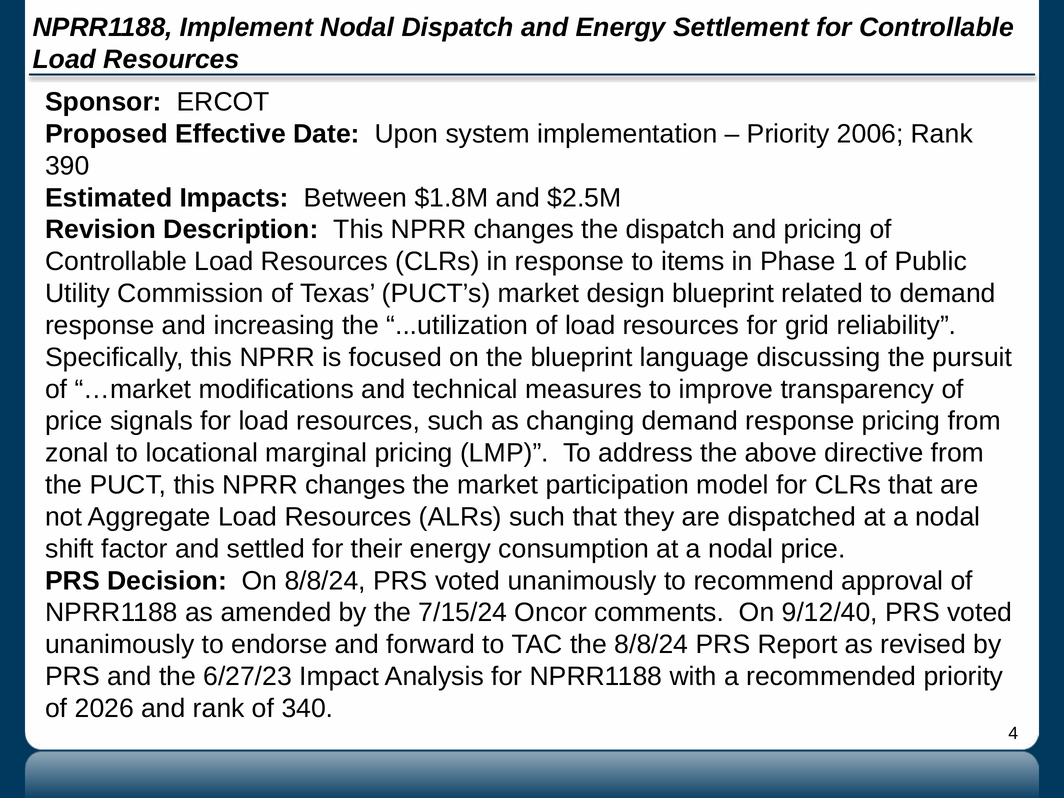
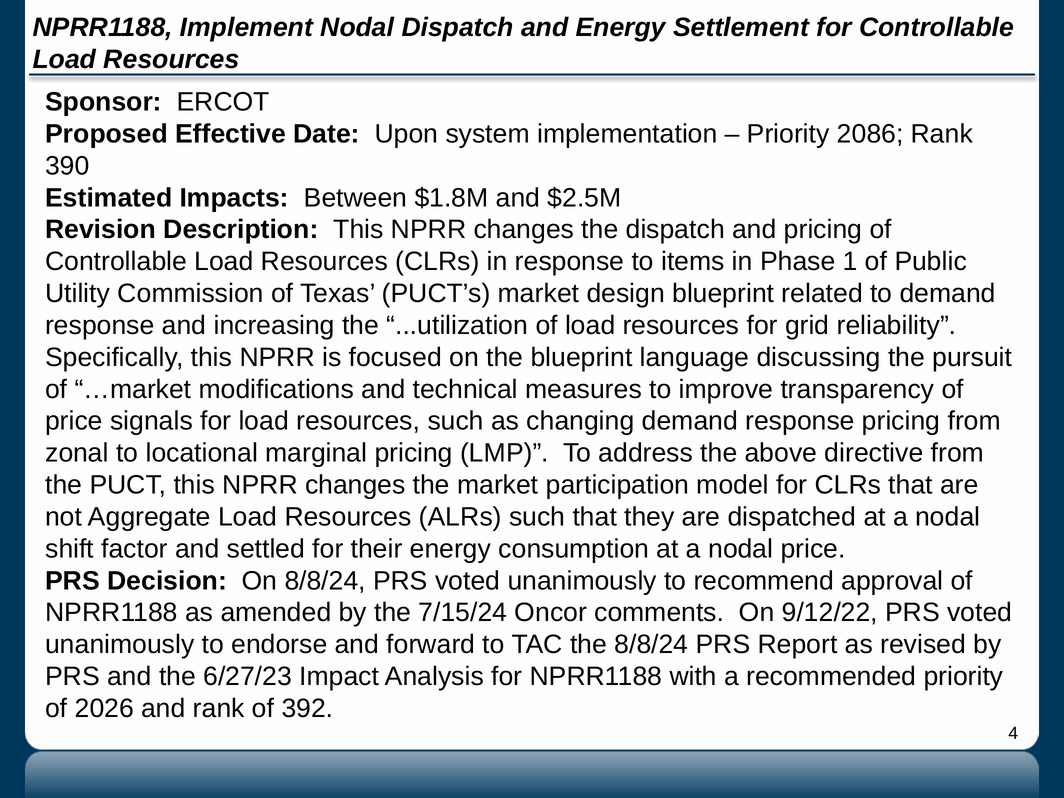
2006: 2006 -> 2086
9/12/40: 9/12/40 -> 9/12/22
340: 340 -> 392
